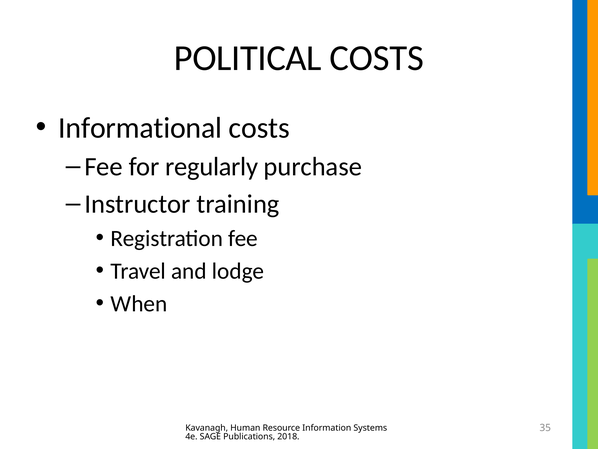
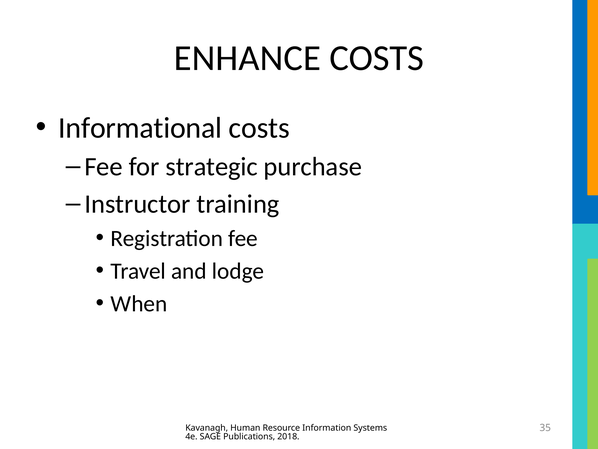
POLITICAL: POLITICAL -> ENHANCE
regularly: regularly -> strategic
